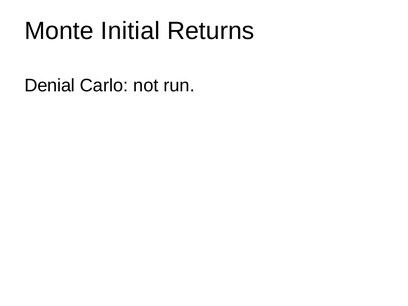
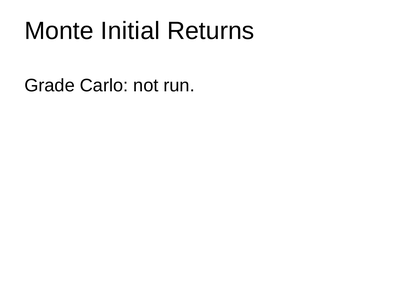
Denial: Denial -> Grade
